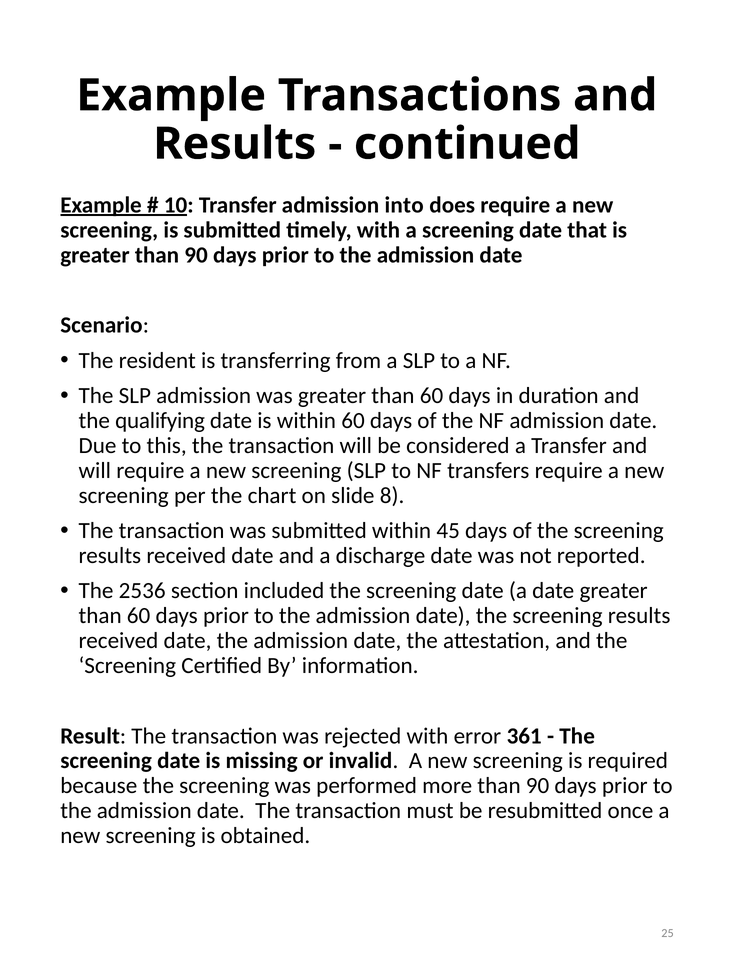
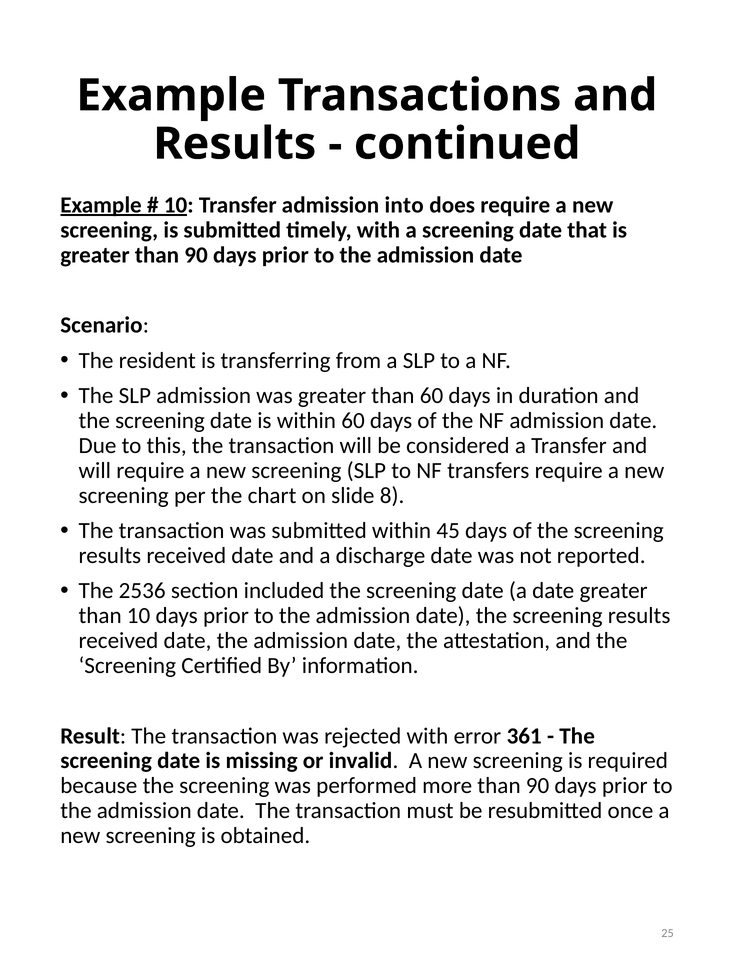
qualifying at (160, 421): qualifying -> screening
60 at (139, 616): 60 -> 10
